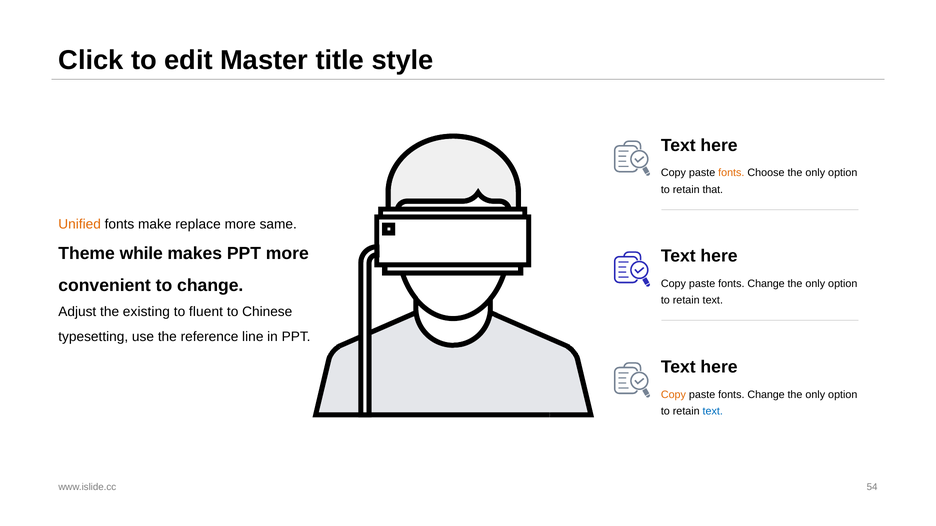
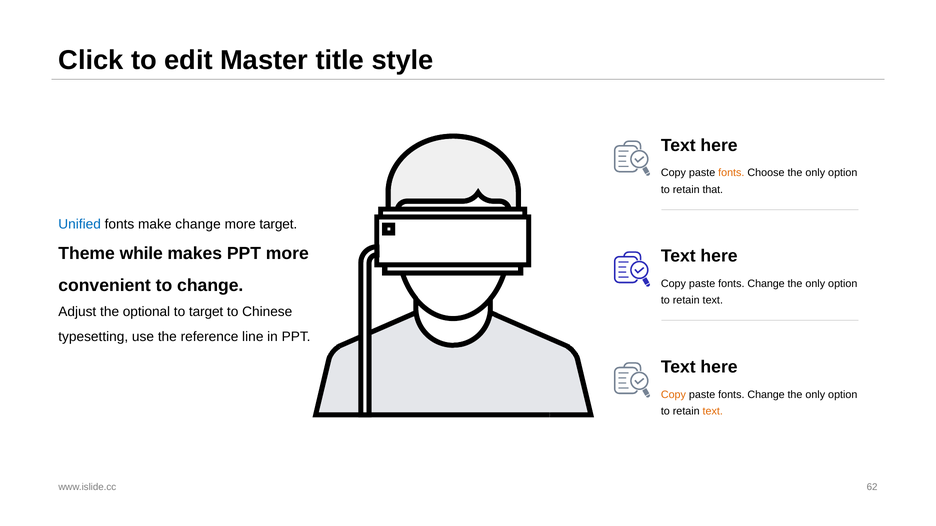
Unified colour: orange -> blue
make replace: replace -> change
more same: same -> target
existing: existing -> optional
to fluent: fluent -> target
text at (713, 412) colour: blue -> orange
54: 54 -> 62
